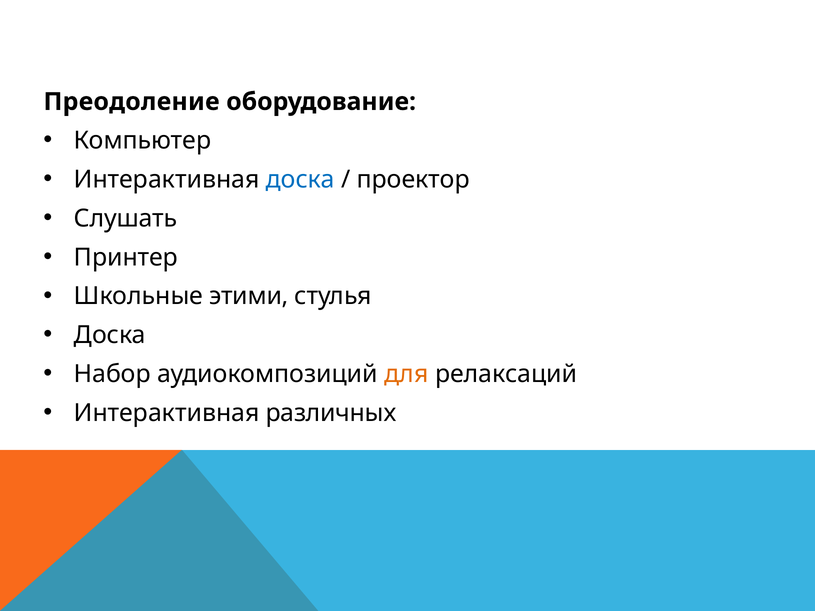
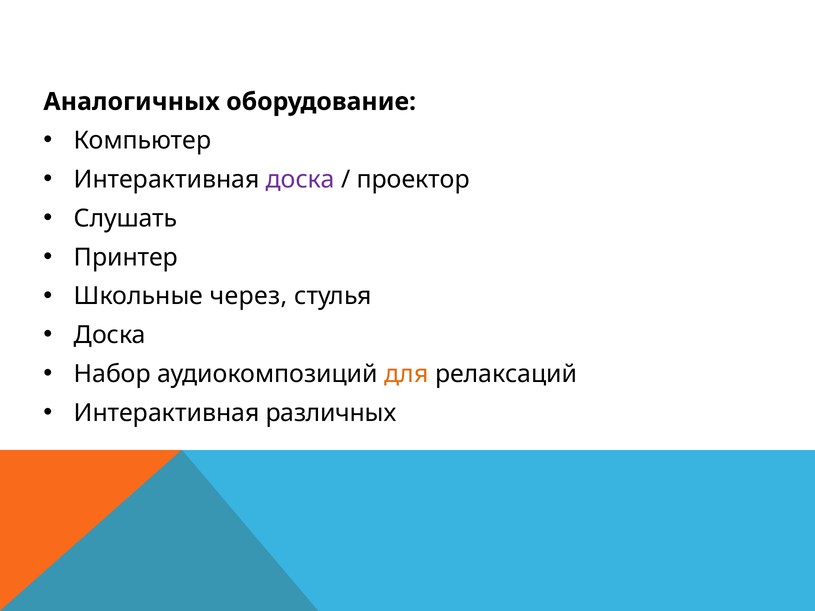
Преодоление: Преодоление -> Аналогичных
доска at (300, 180) colour: blue -> purple
этими: этими -> через
